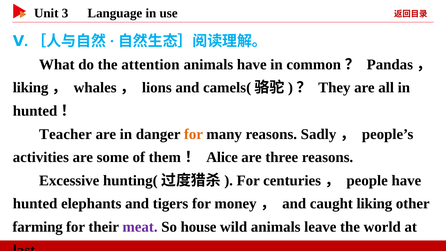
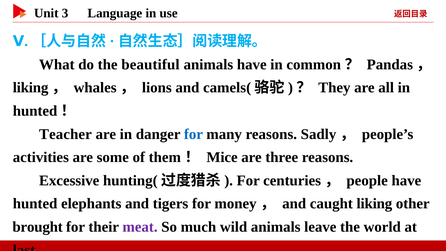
attention: attention -> beautiful
for at (193, 134) colour: orange -> blue
Alice: Alice -> Mice
farming: farming -> brought
house: house -> much
